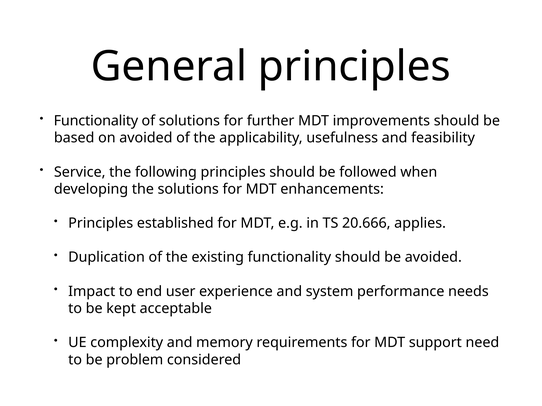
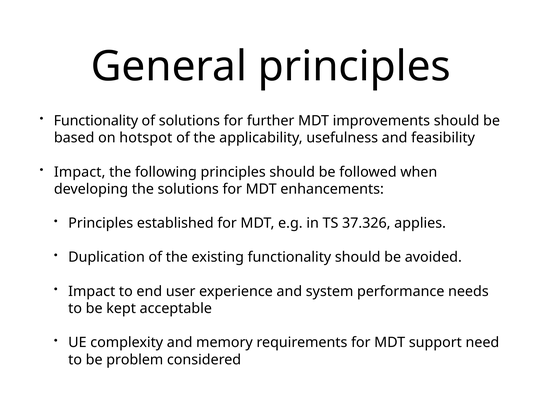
on avoided: avoided -> hotspot
Service at (80, 172): Service -> Impact
20.666: 20.666 -> 37.326
